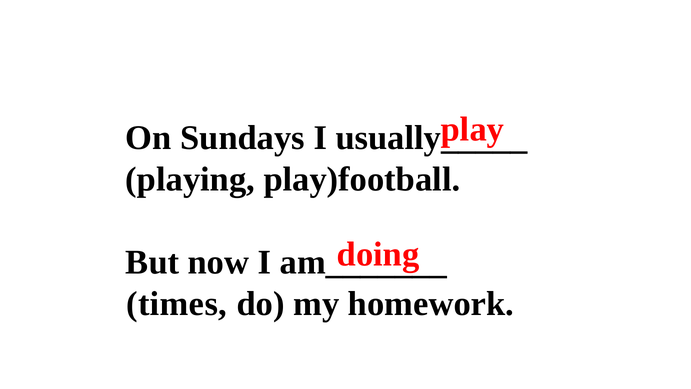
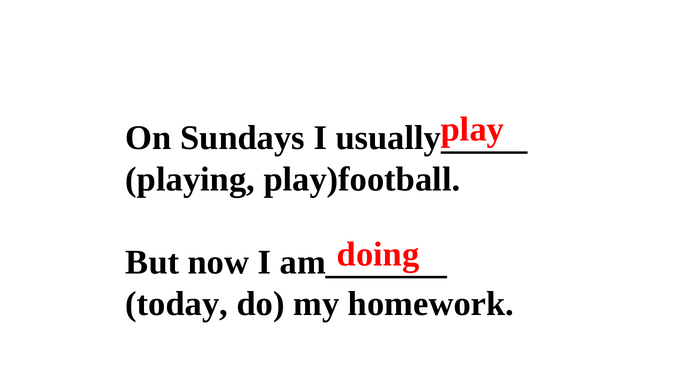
times: times -> today
